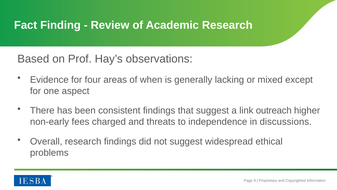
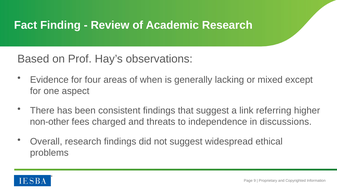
outreach: outreach -> referring
non-early: non-early -> non-other
